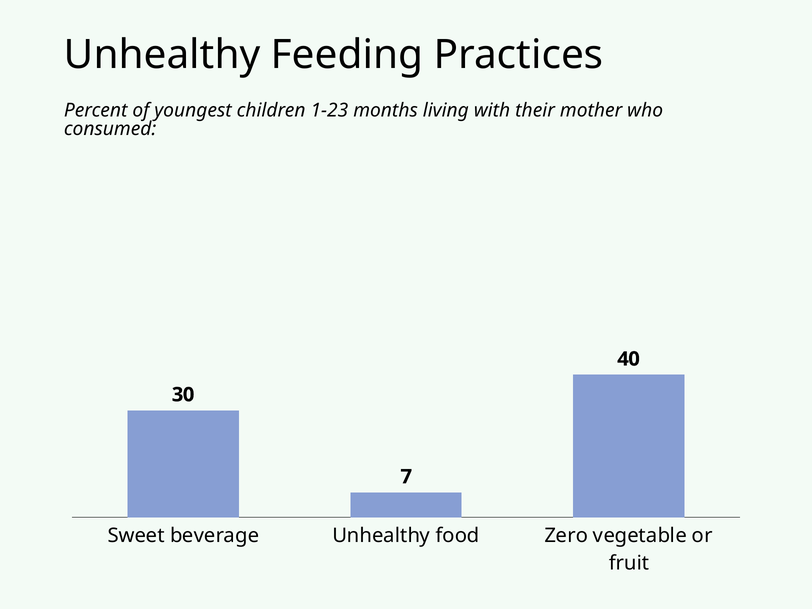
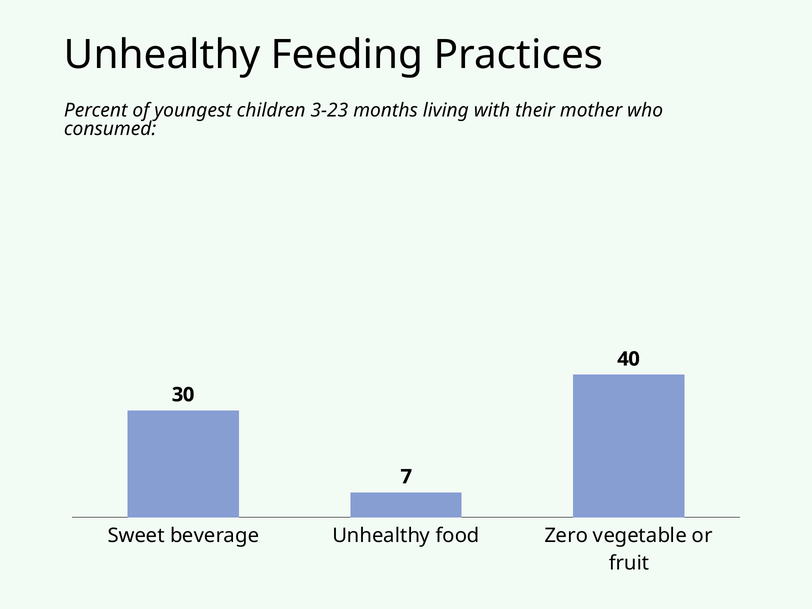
1-23: 1-23 -> 3-23
